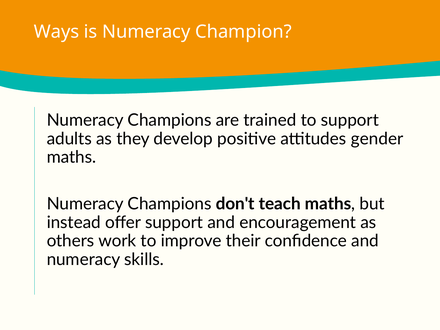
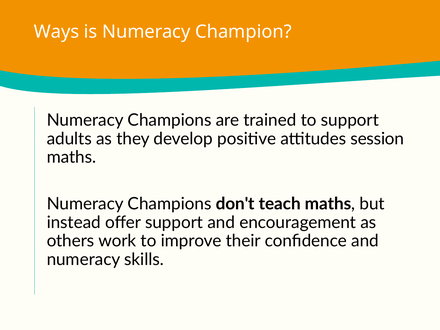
gender: gender -> session
